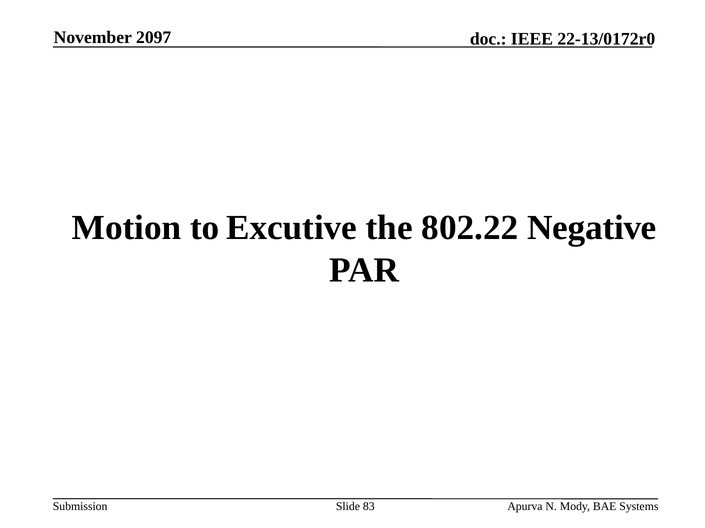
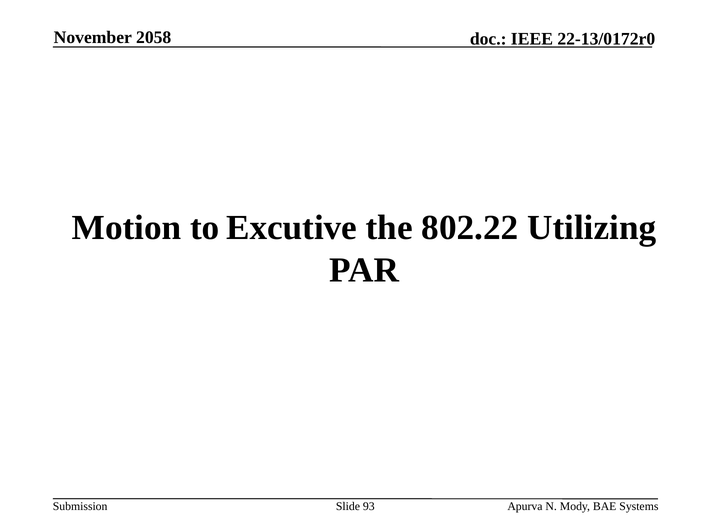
2097: 2097 -> 2058
Negative: Negative -> Utilizing
83: 83 -> 93
